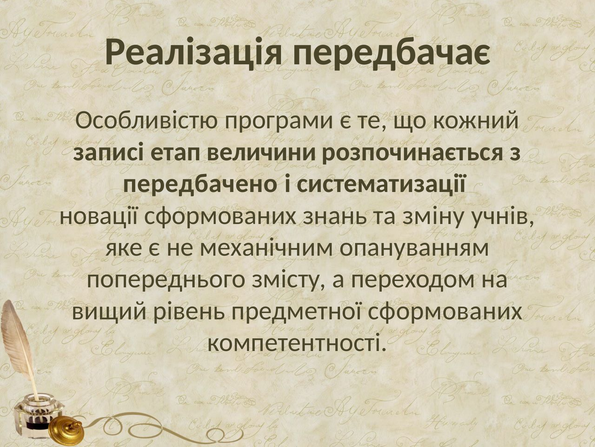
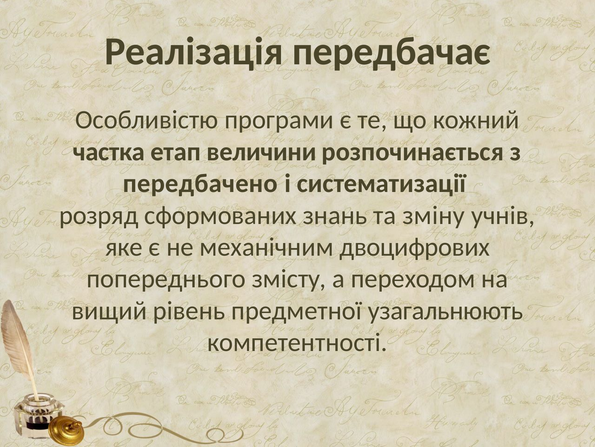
записі: записі -> частка
новації: новації -> розряд
опануванням: опануванням -> двоцифрових
предметної сформованих: сформованих -> узагальнюють
